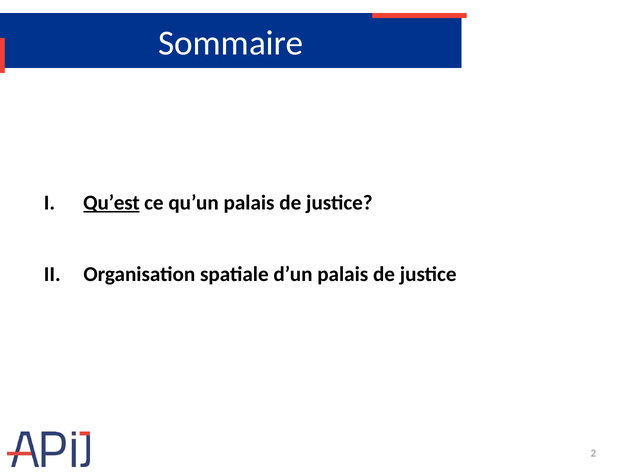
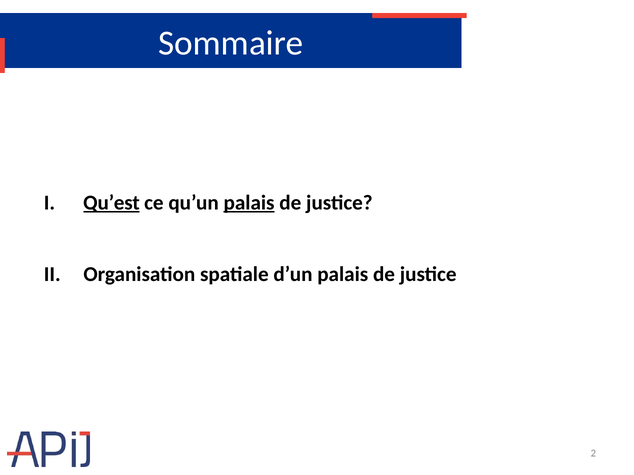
palais at (249, 203) underline: none -> present
